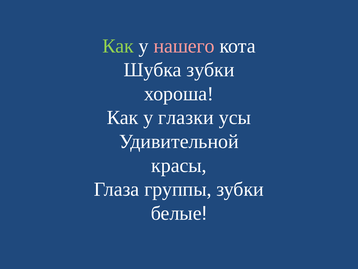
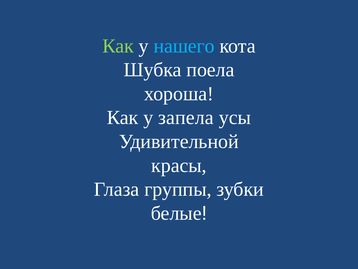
нашего colour: pink -> light blue
Шубка зубки: зубки -> поела
глазки: глазки -> запела
